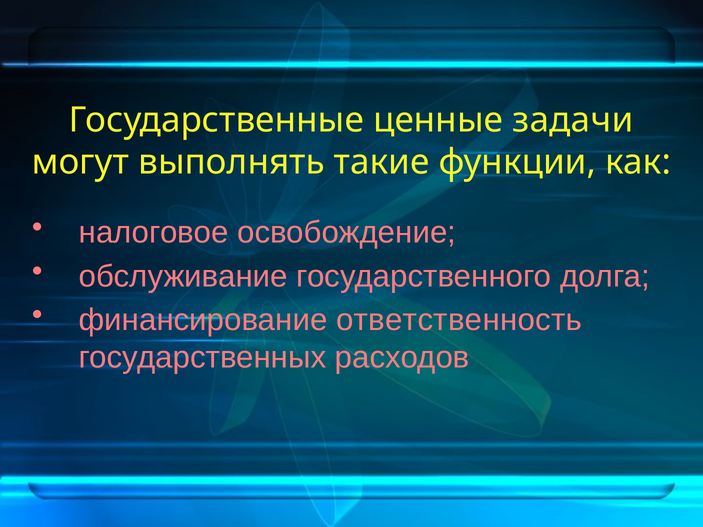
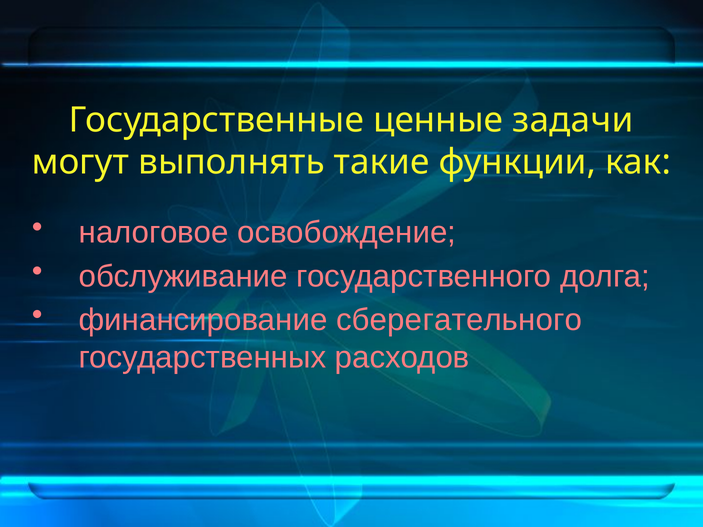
ответственность: ответственность -> сберегательного
